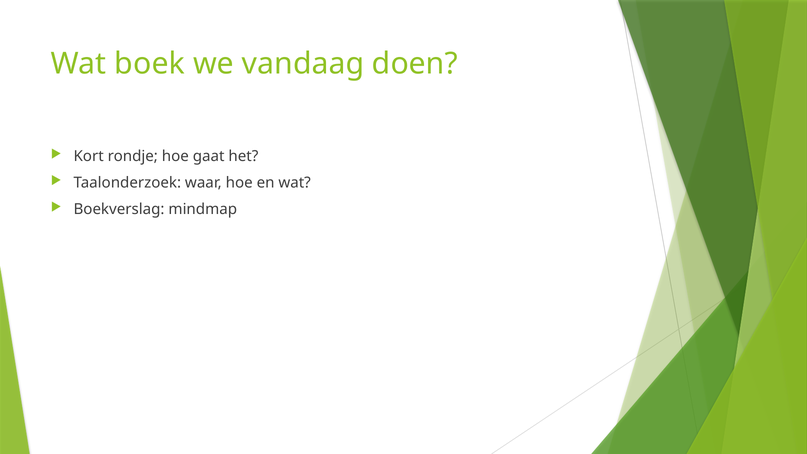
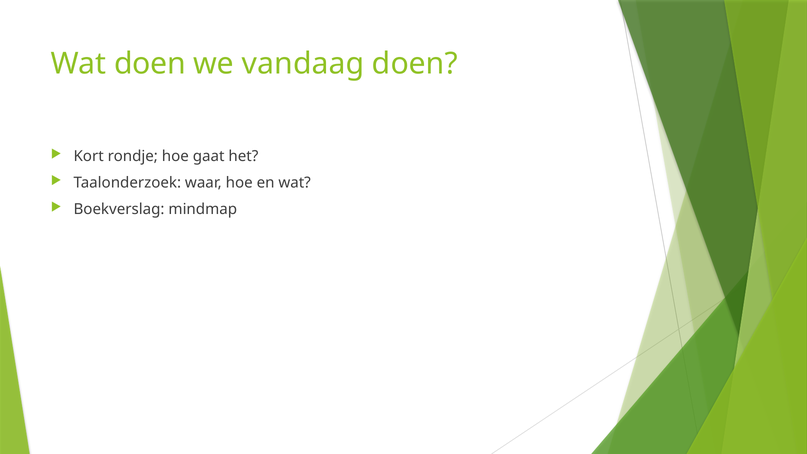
Wat boek: boek -> doen
